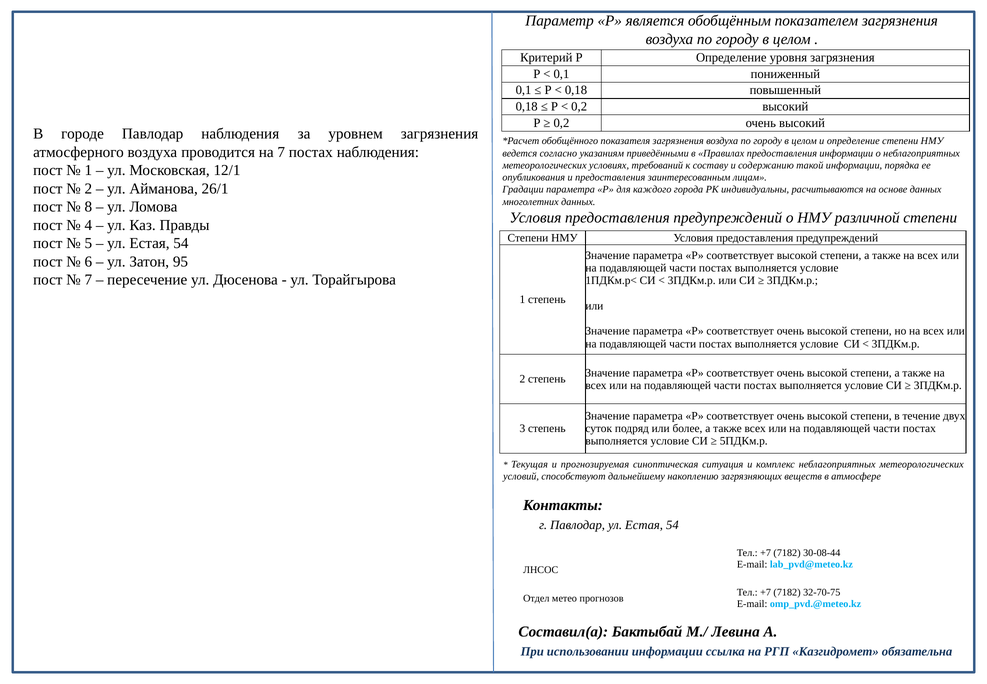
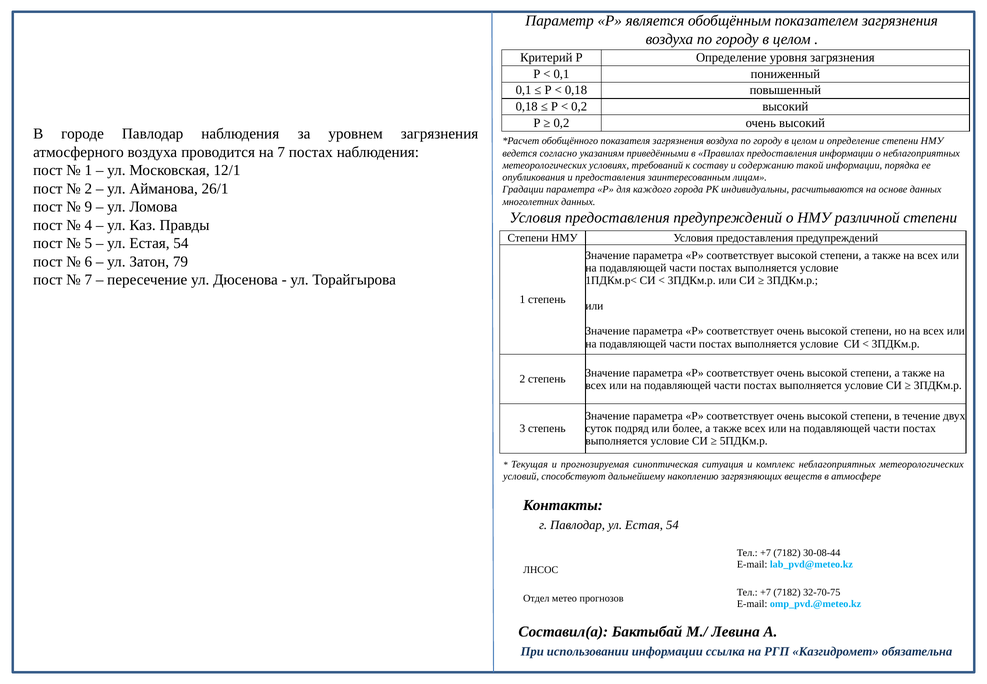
8: 8 -> 9
95: 95 -> 79
